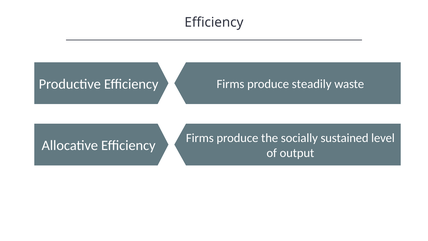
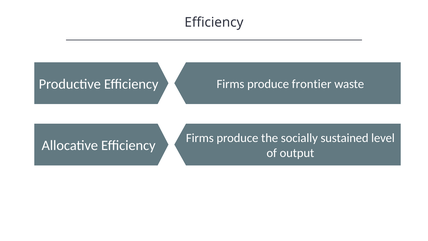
steadily: steadily -> frontier
